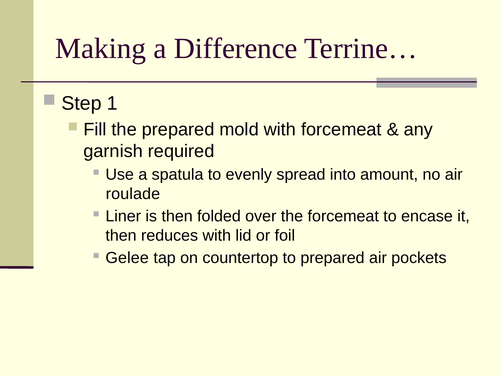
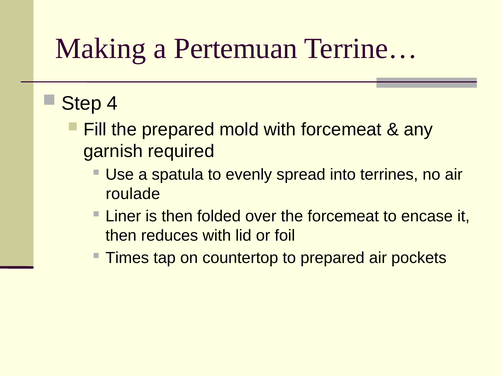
Difference: Difference -> Pertemuan
1: 1 -> 4
amount: amount -> terrines
Gelee: Gelee -> Times
